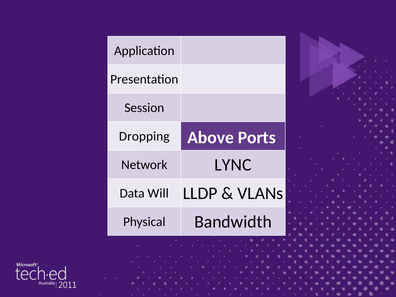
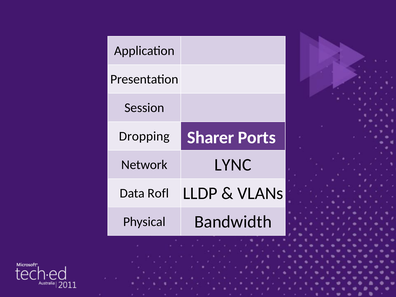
Above: Above -> Sharer
Will: Will -> Rofl
